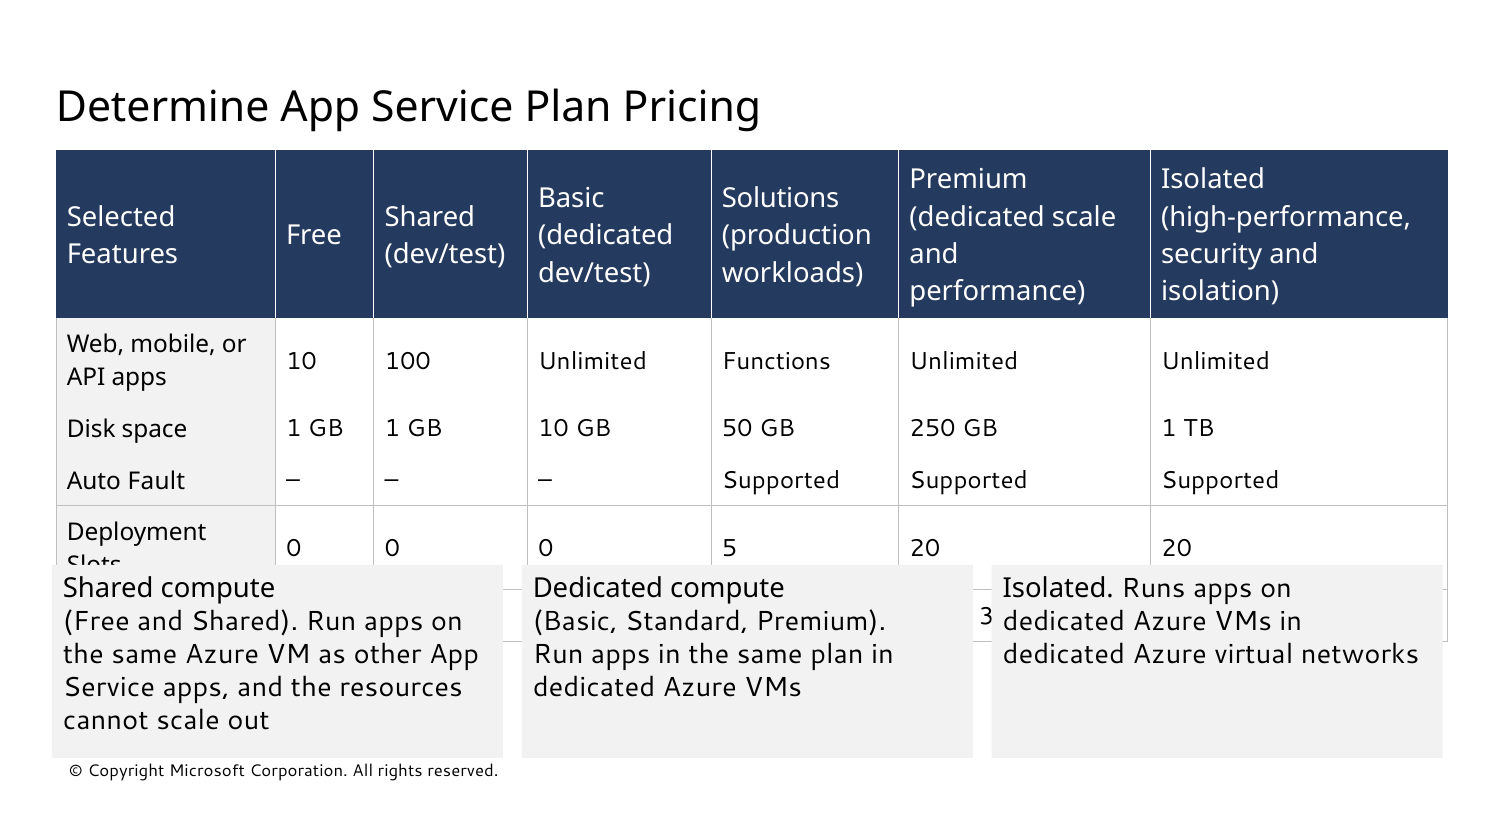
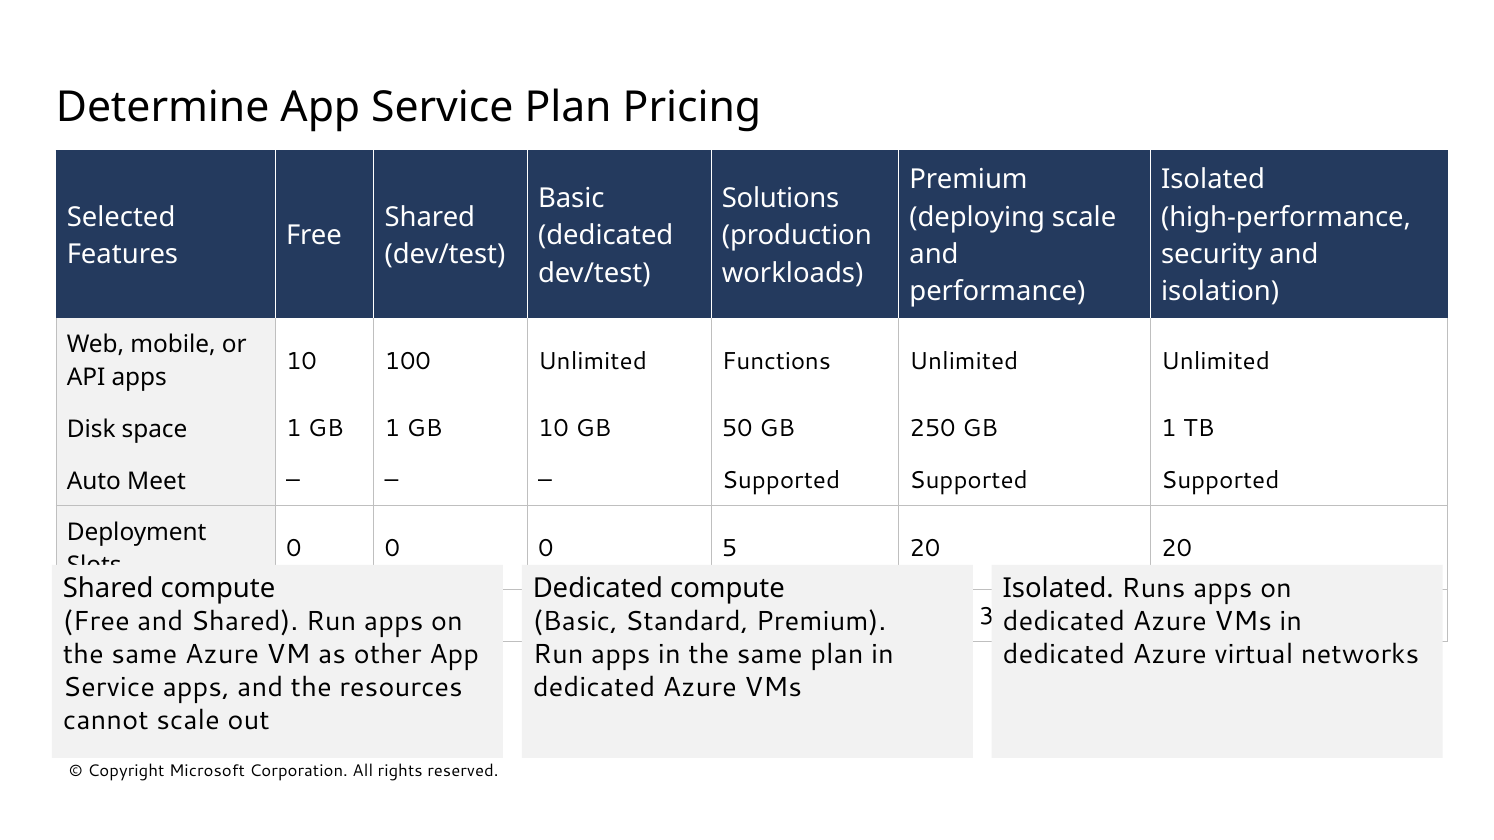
dedicated at (977, 217): dedicated -> deploying
Fault: Fault -> Meet
